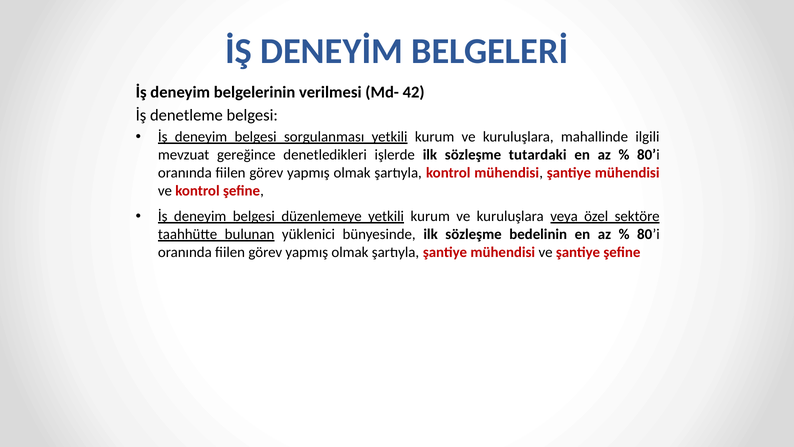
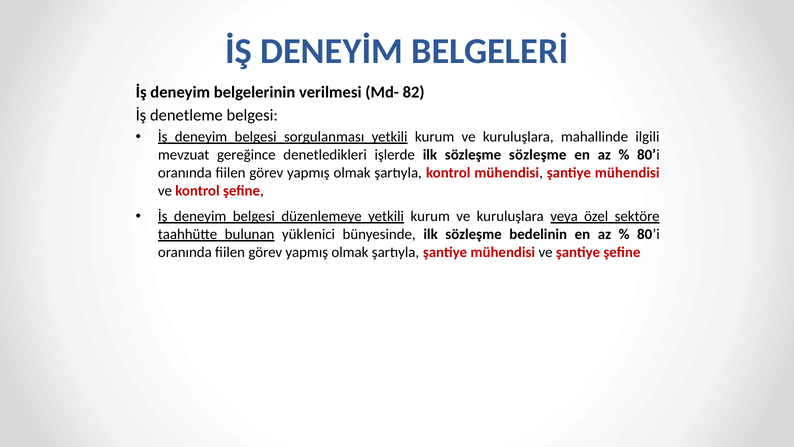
42: 42 -> 82
sözleşme tutardaki: tutardaki -> sözleşme
